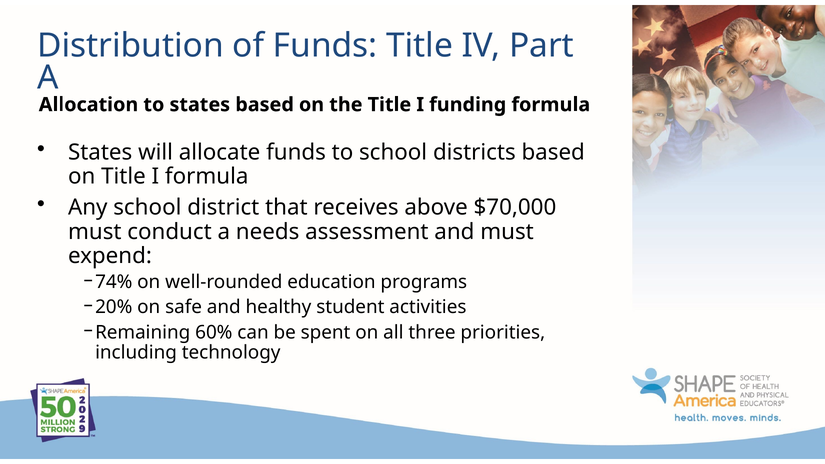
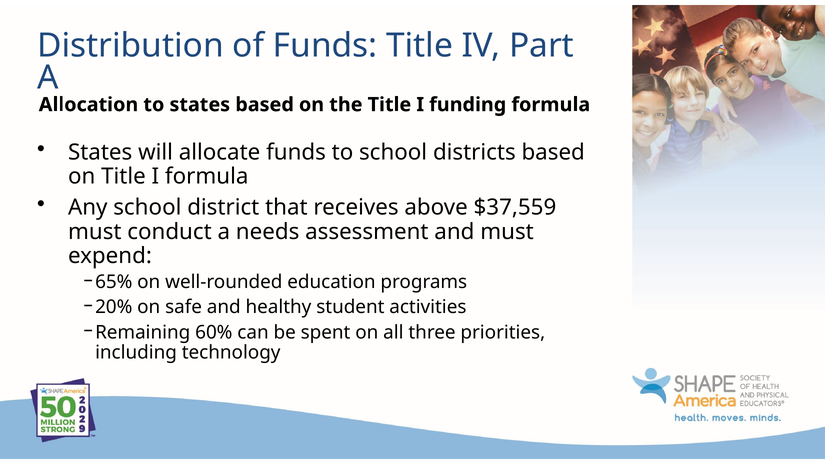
$70,000: $70,000 -> $37,559
74%: 74% -> 65%
